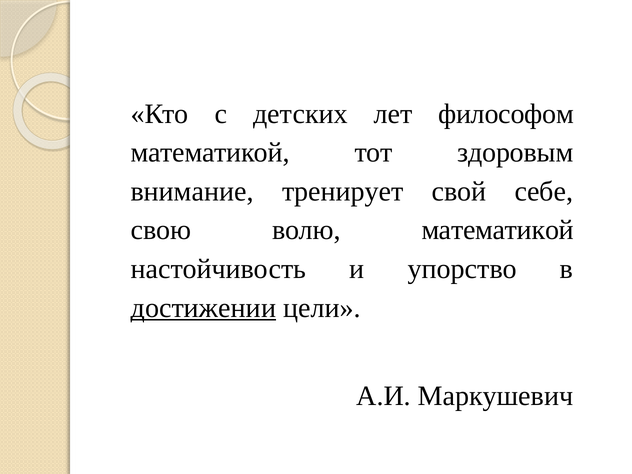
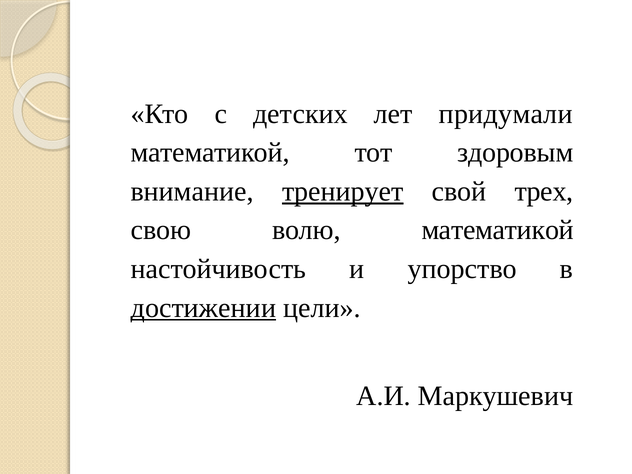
философом: философом -> придумали
тренирует underline: none -> present
себе: себе -> трех
